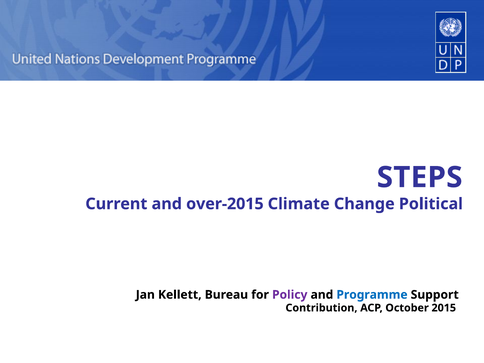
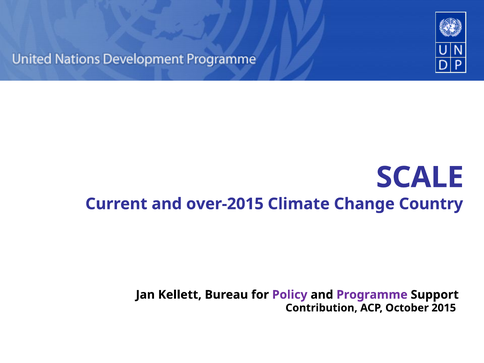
STEPS: STEPS -> SCALE
Political: Political -> Country
Programme colour: blue -> purple
